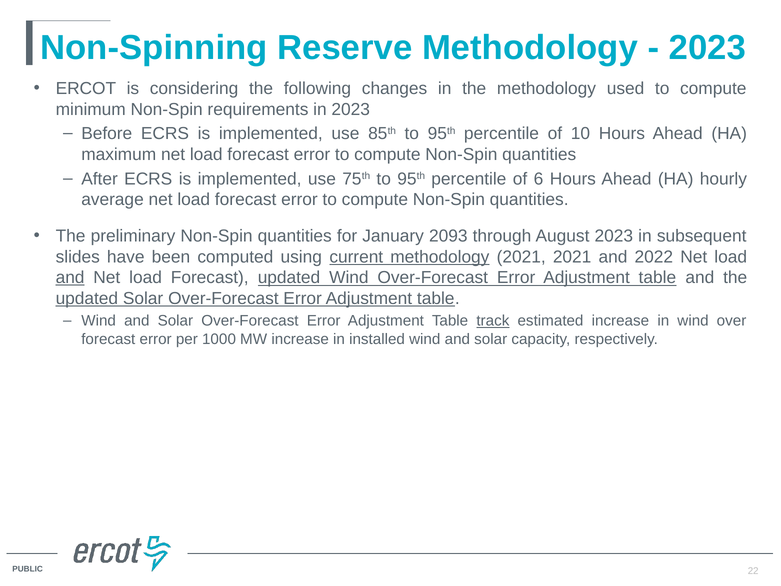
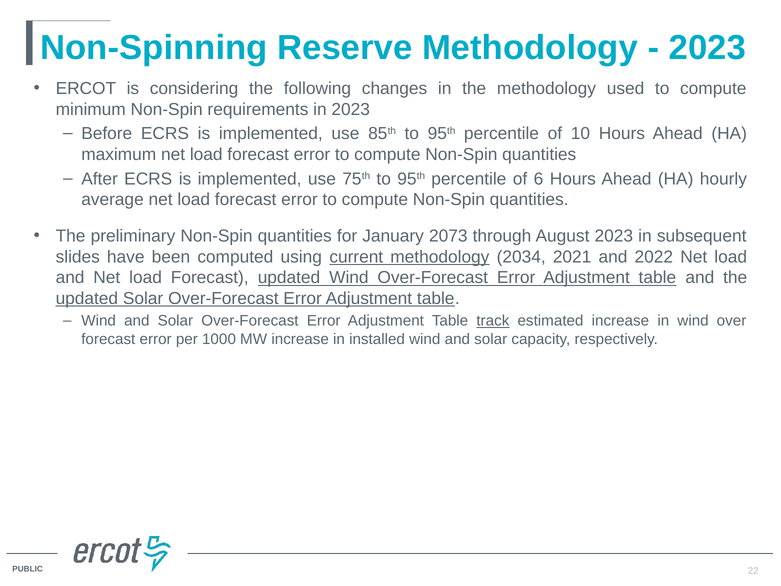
2093: 2093 -> 2073
methodology 2021: 2021 -> 2034
and at (70, 278) underline: present -> none
